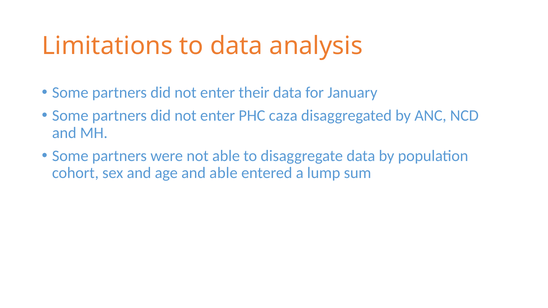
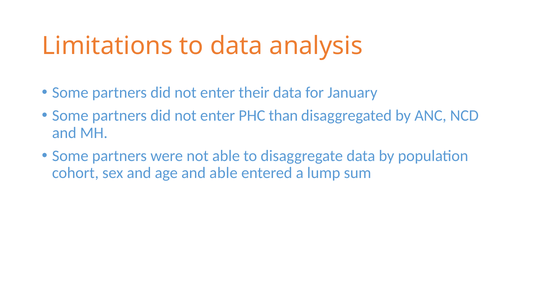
caza: caza -> than
